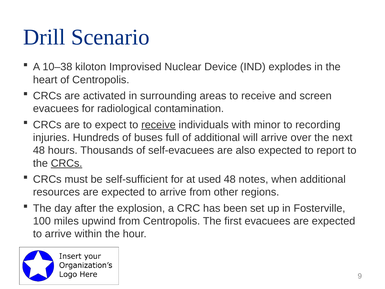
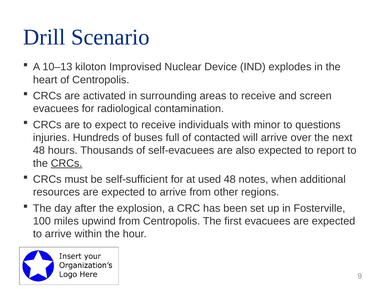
10–38: 10–38 -> 10–13
receive at (158, 125) underline: present -> none
recording: recording -> questions
of additional: additional -> contacted
